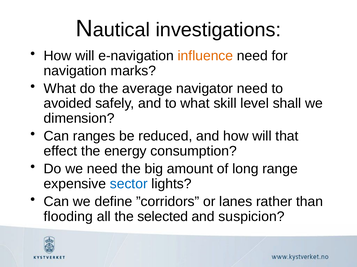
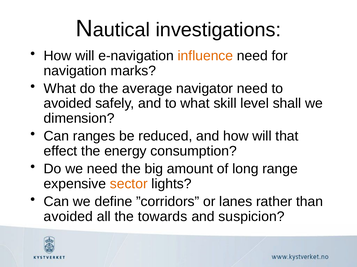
sector colour: blue -> orange
flooding at (68, 217): flooding -> avoided
selected: selected -> towards
